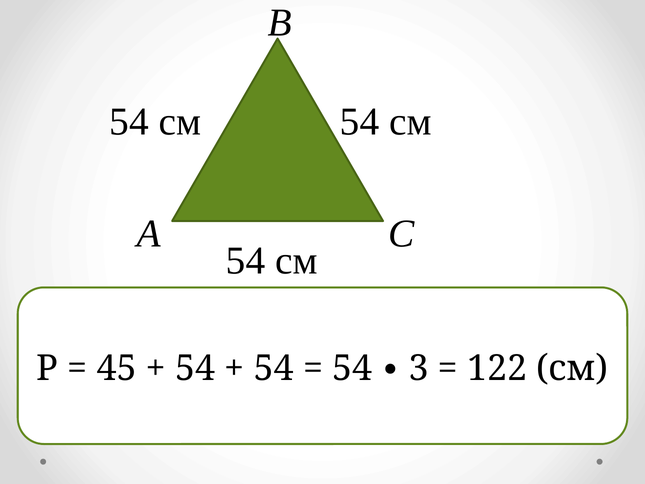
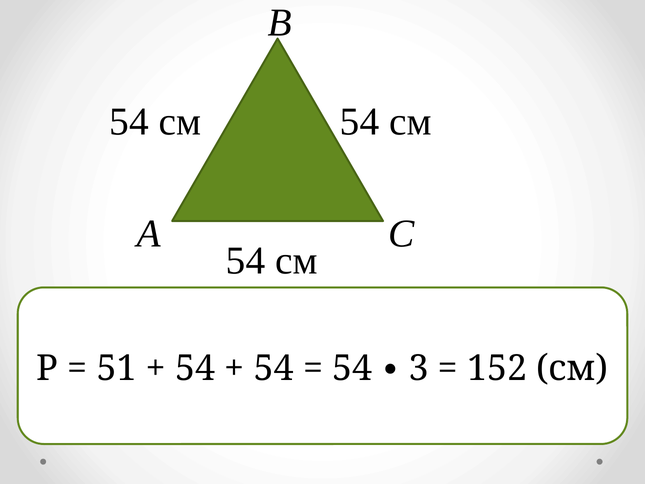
45: 45 -> 51
122: 122 -> 152
